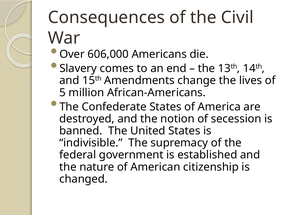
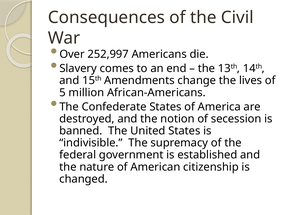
606,000: 606,000 -> 252,997
